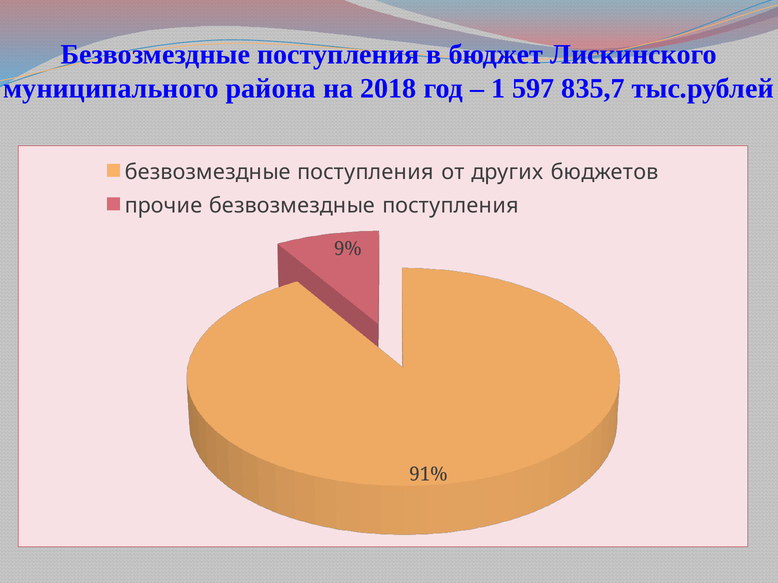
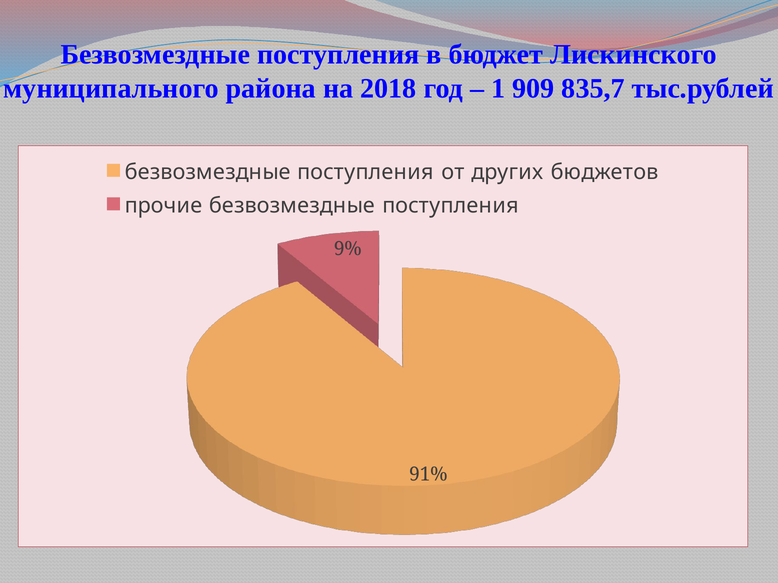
597: 597 -> 909
